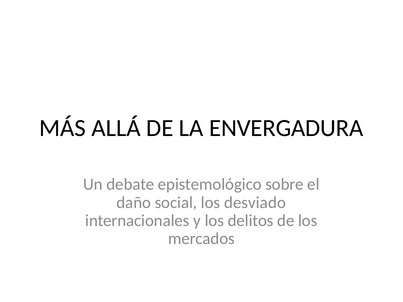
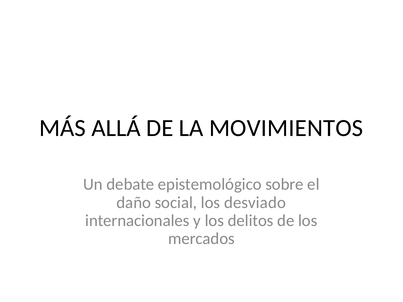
ENVERGADURA: ENVERGADURA -> MOVIMIENTOS
